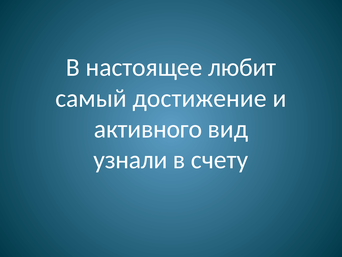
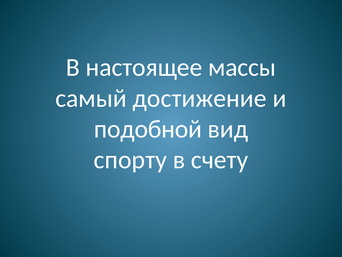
любит: любит -> массы
активного: активного -> подобной
узнали: узнали -> спорту
